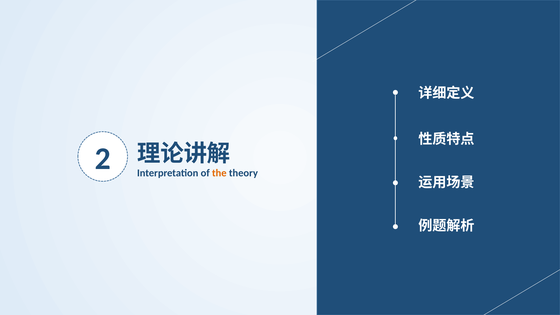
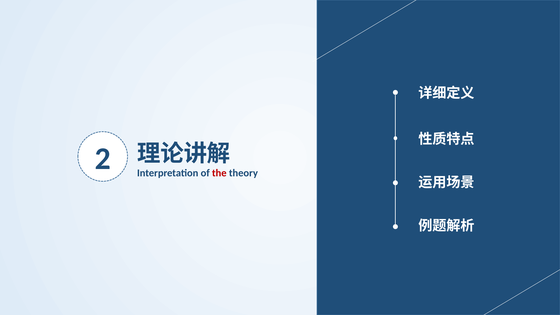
the colour: orange -> red
